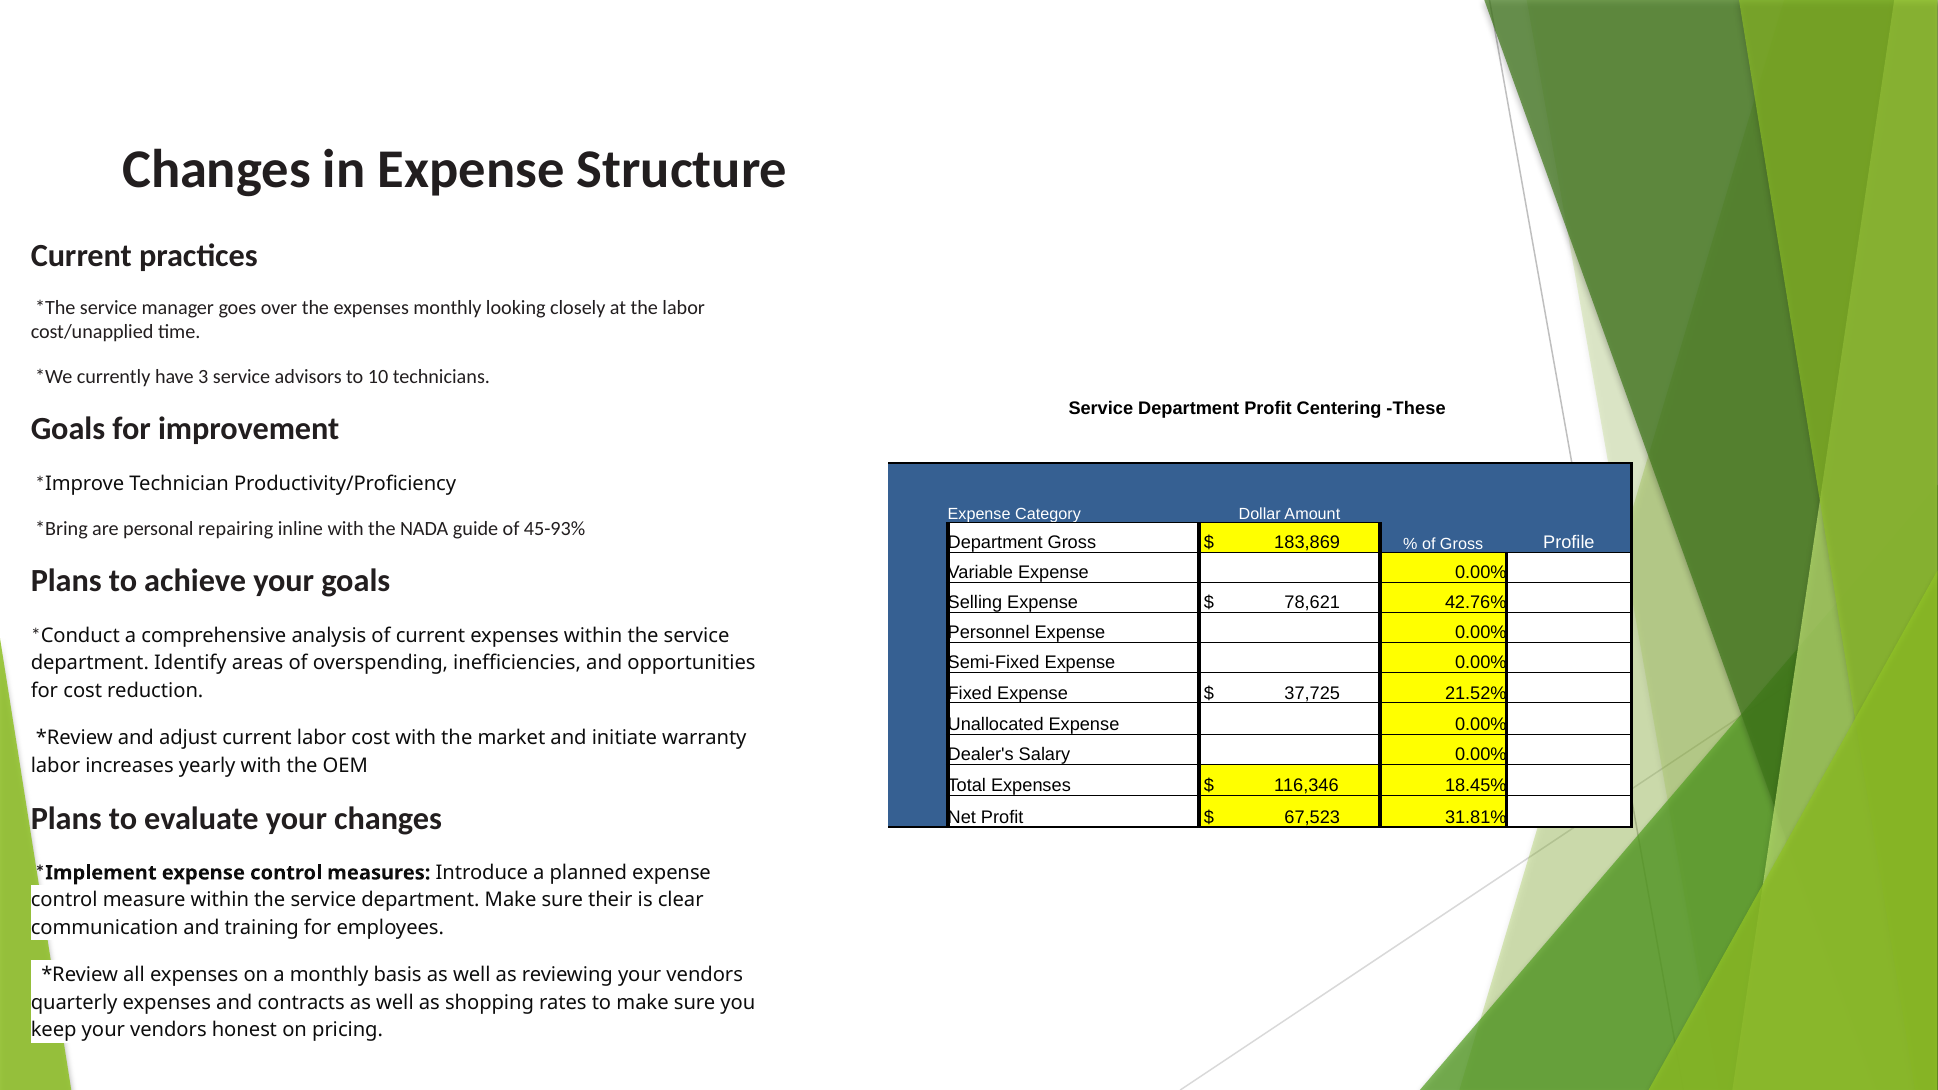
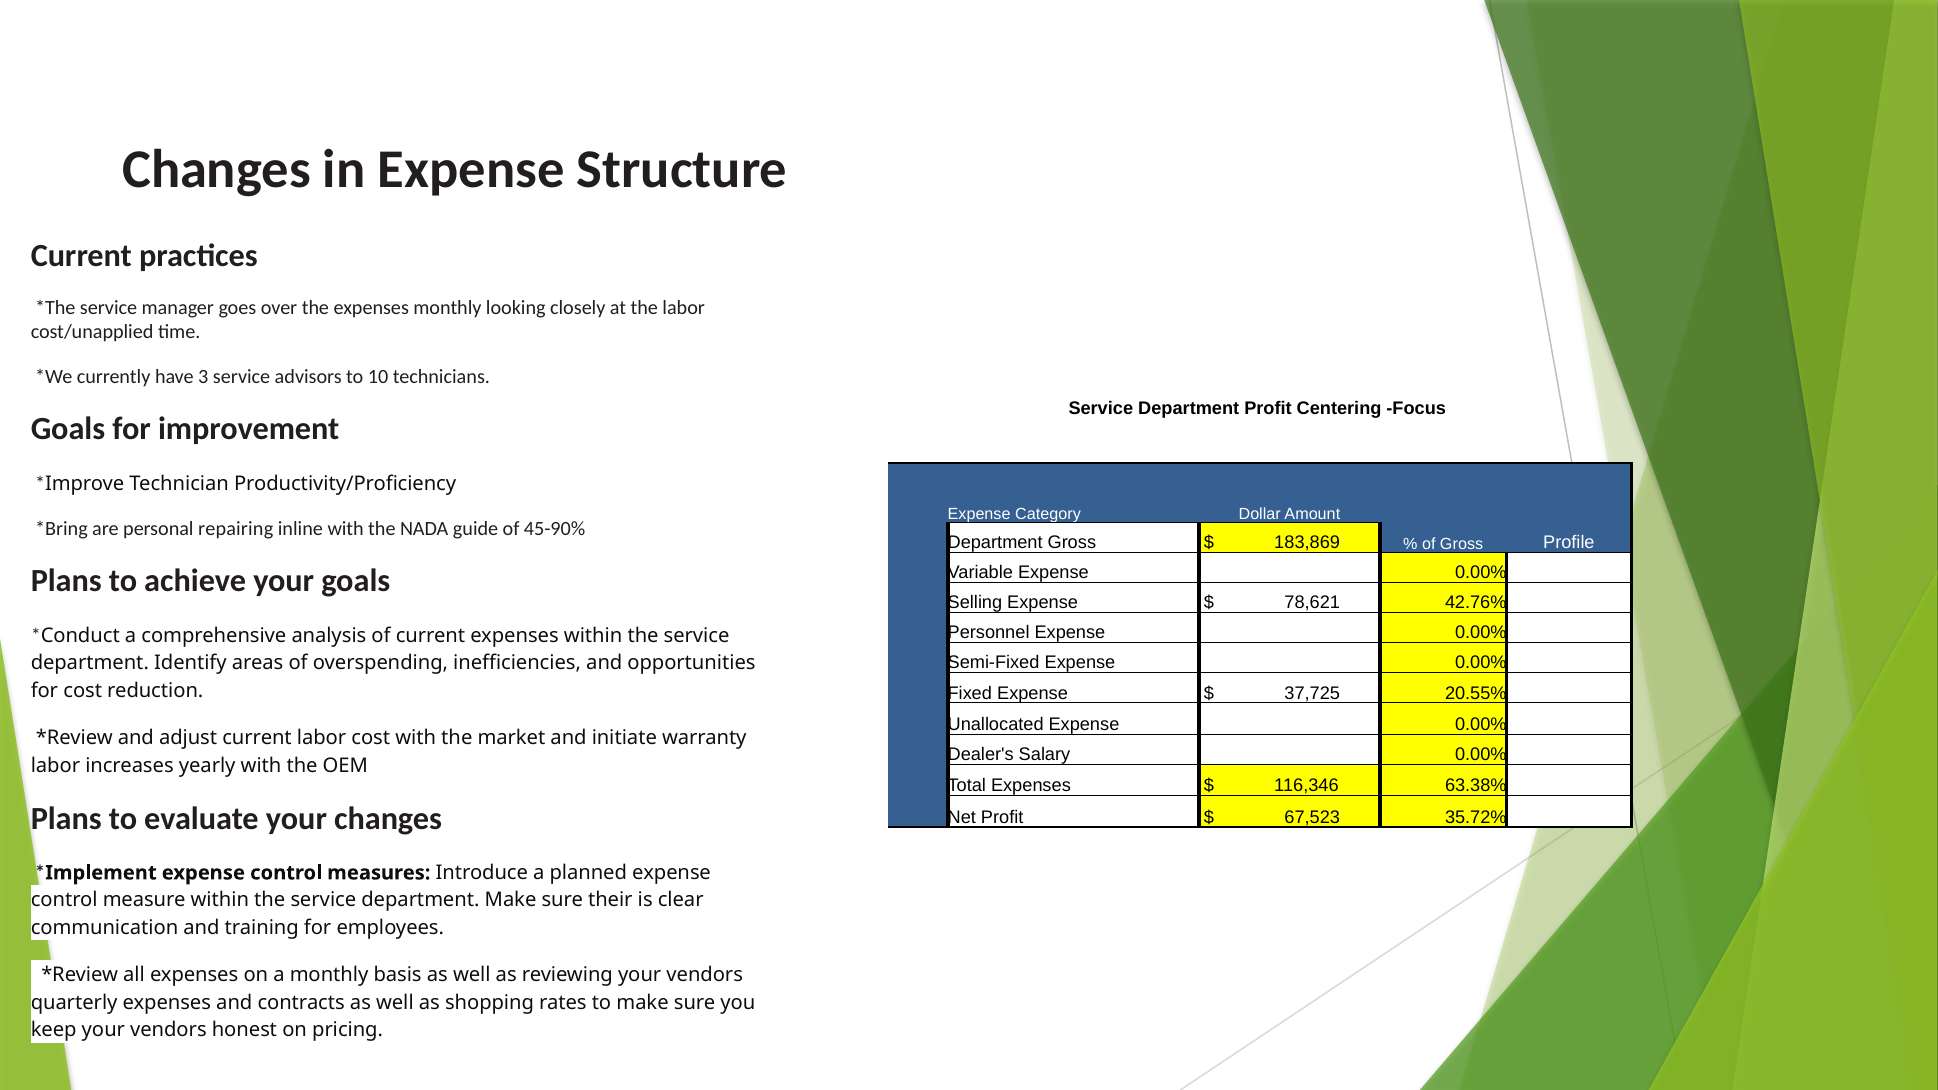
These: These -> Focus
45-93%: 45-93% -> 45-90%
21.52%: 21.52% -> 20.55%
18.45%: 18.45% -> 63.38%
31.81%: 31.81% -> 35.72%
